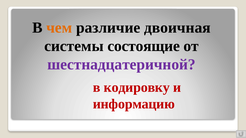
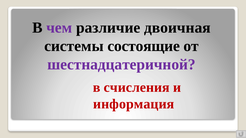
чем colour: orange -> purple
кодировку: кодировку -> счисления
информацию: информацию -> информация
